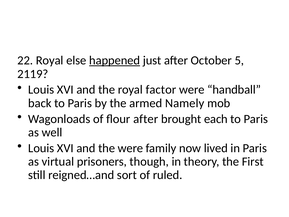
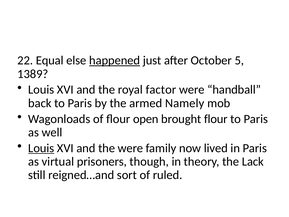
22 Royal: Royal -> Equal
2119: 2119 -> 1389
flour after: after -> open
brought each: each -> flour
Louis at (41, 148) underline: none -> present
First: First -> Lack
